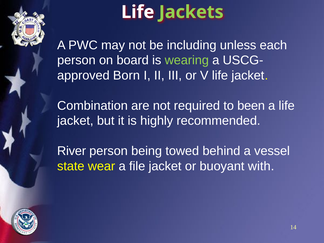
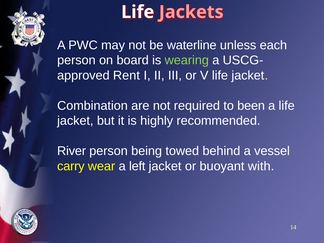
Jackets colour: light green -> pink
including: including -> waterline
Born: Born -> Rent
state: state -> carry
file: file -> left
